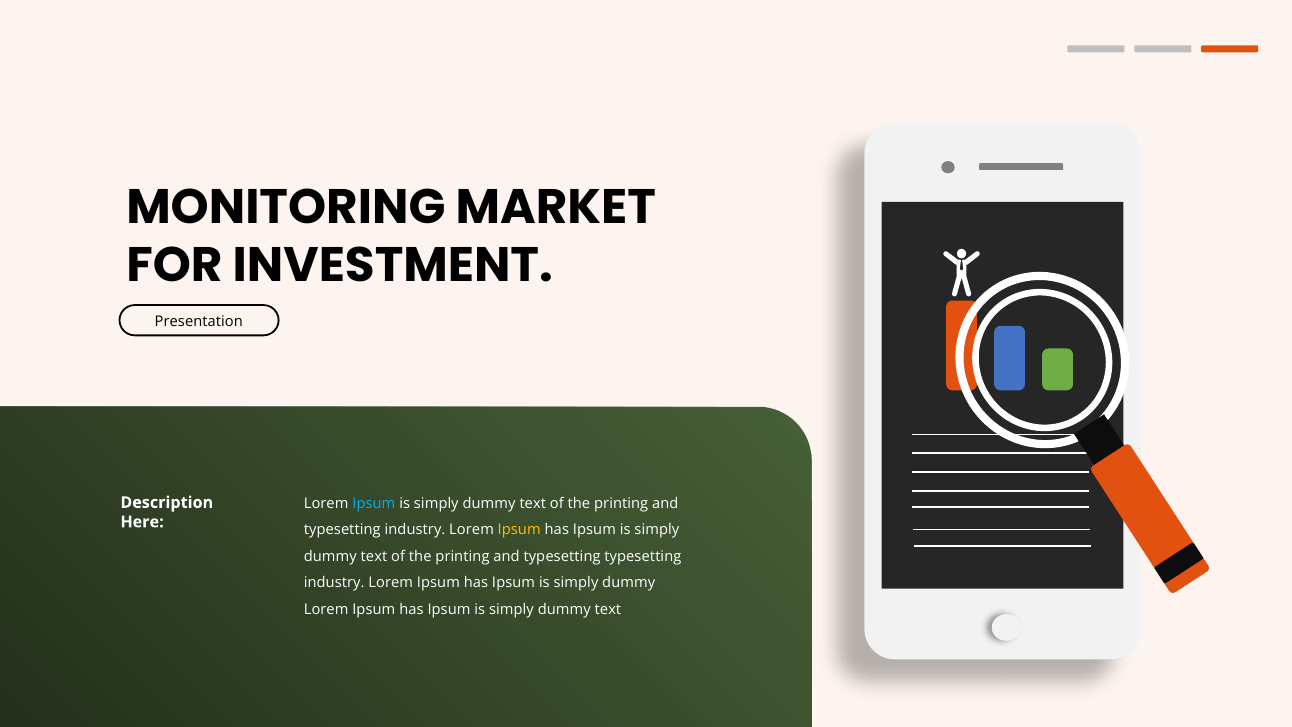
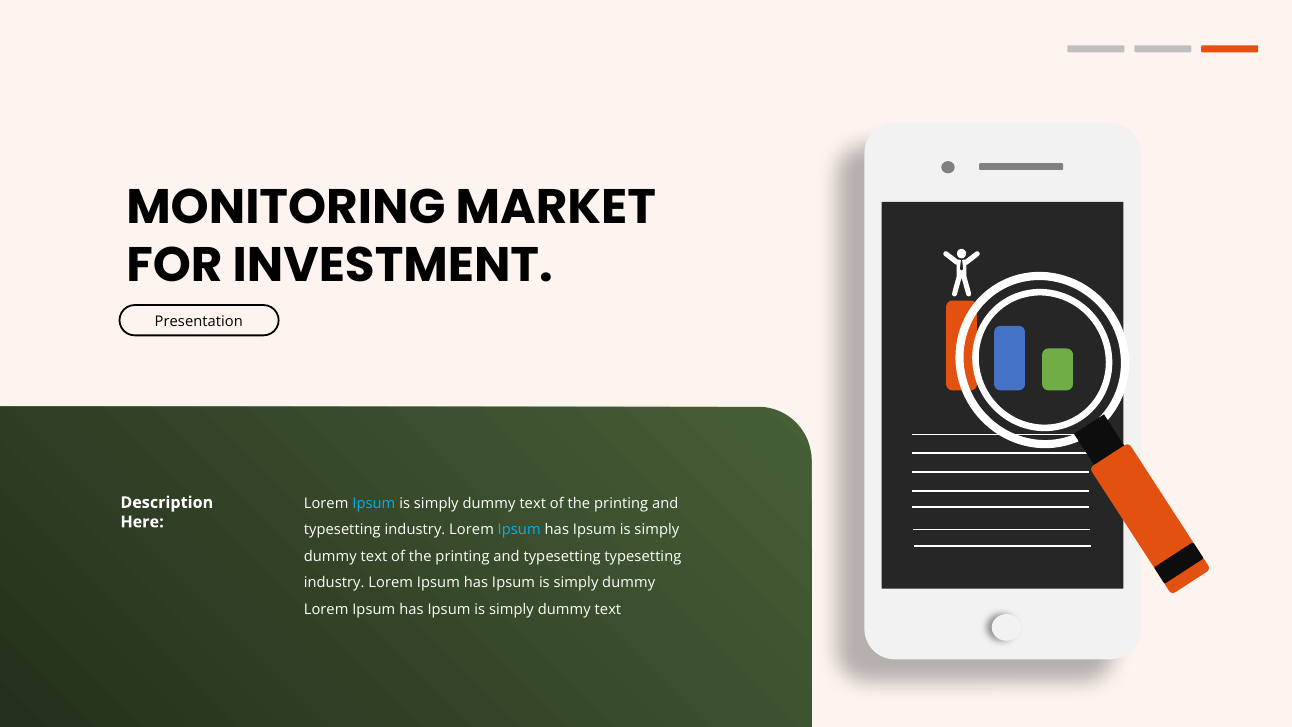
Ipsum at (519, 530) colour: yellow -> light blue
